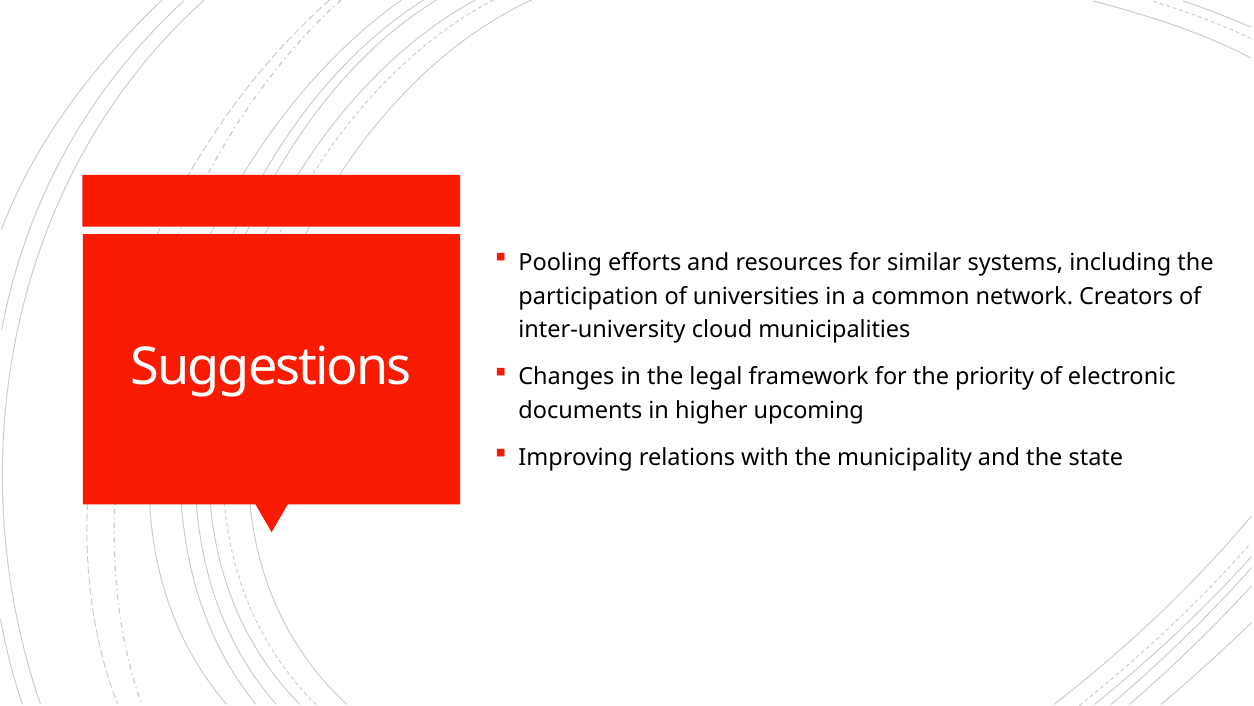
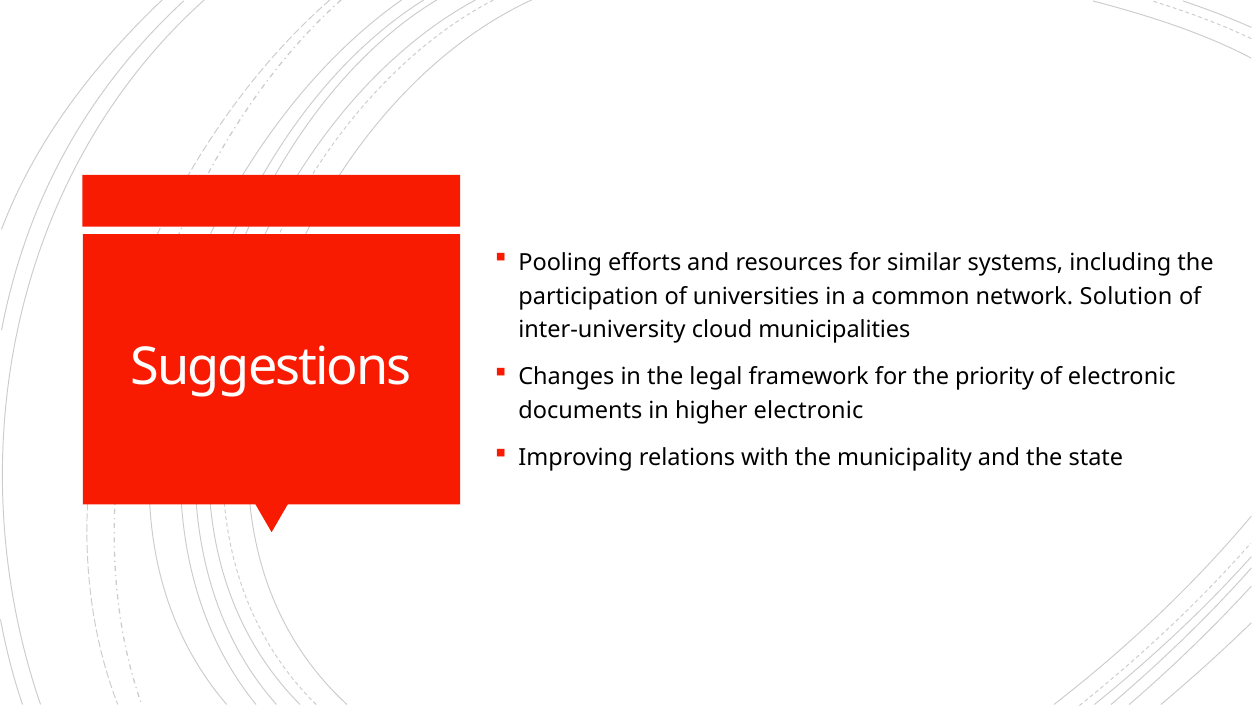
Creators: Creators -> Solution
higher upcoming: upcoming -> electronic
